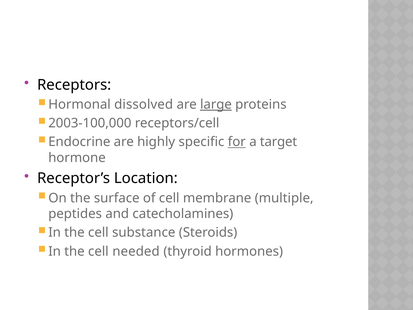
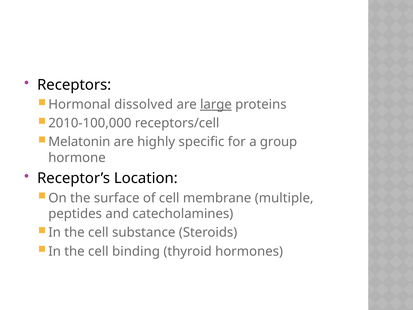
2003-100,000: 2003-100,000 -> 2010-100,000
Endocrine: Endocrine -> Melatonin
for underline: present -> none
target: target -> group
needed: needed -> binding
